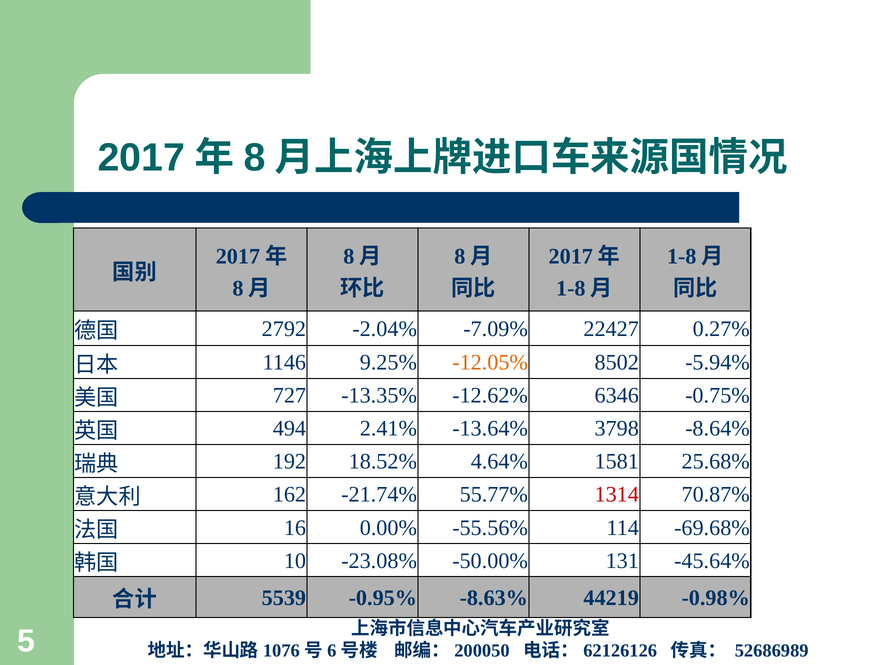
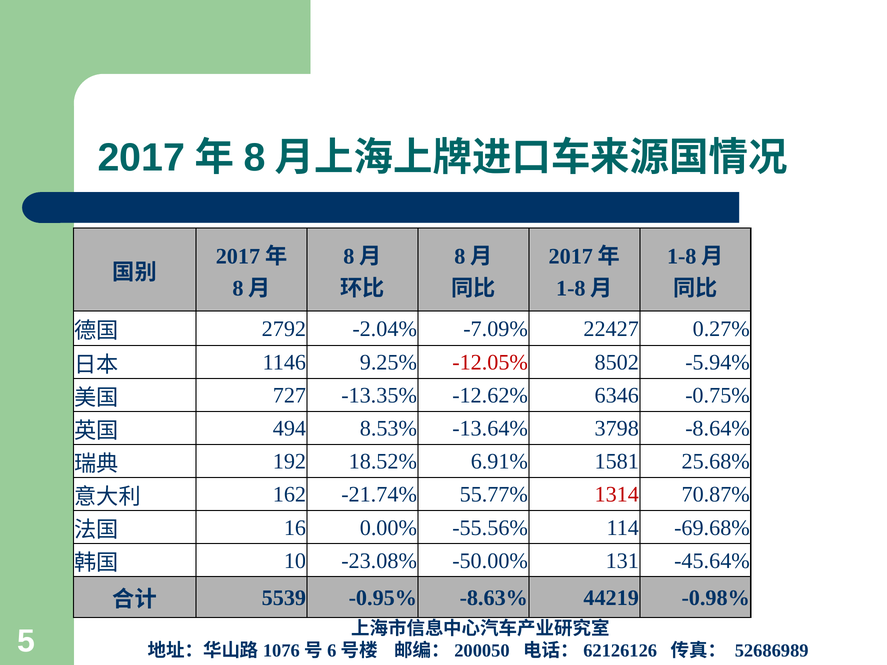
-12.05% colour: orange -> red
2.41%: 2.41% -> 8.53%
4.64%: 4.64% -> 6.91%
